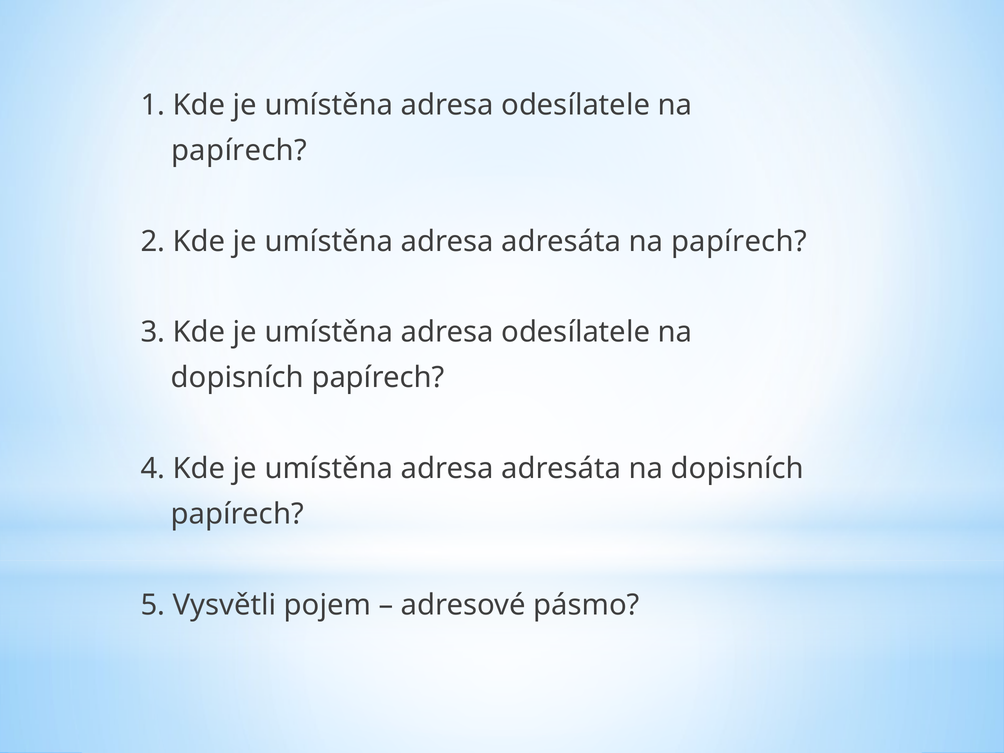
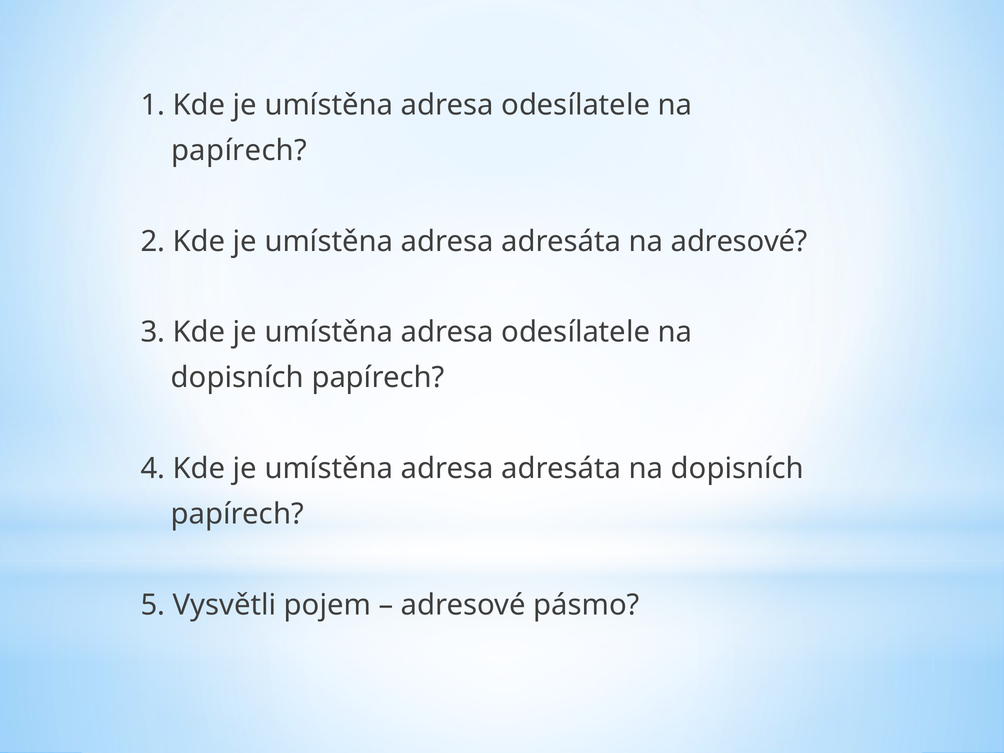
adresáta na papírech: papírech -> adresové
